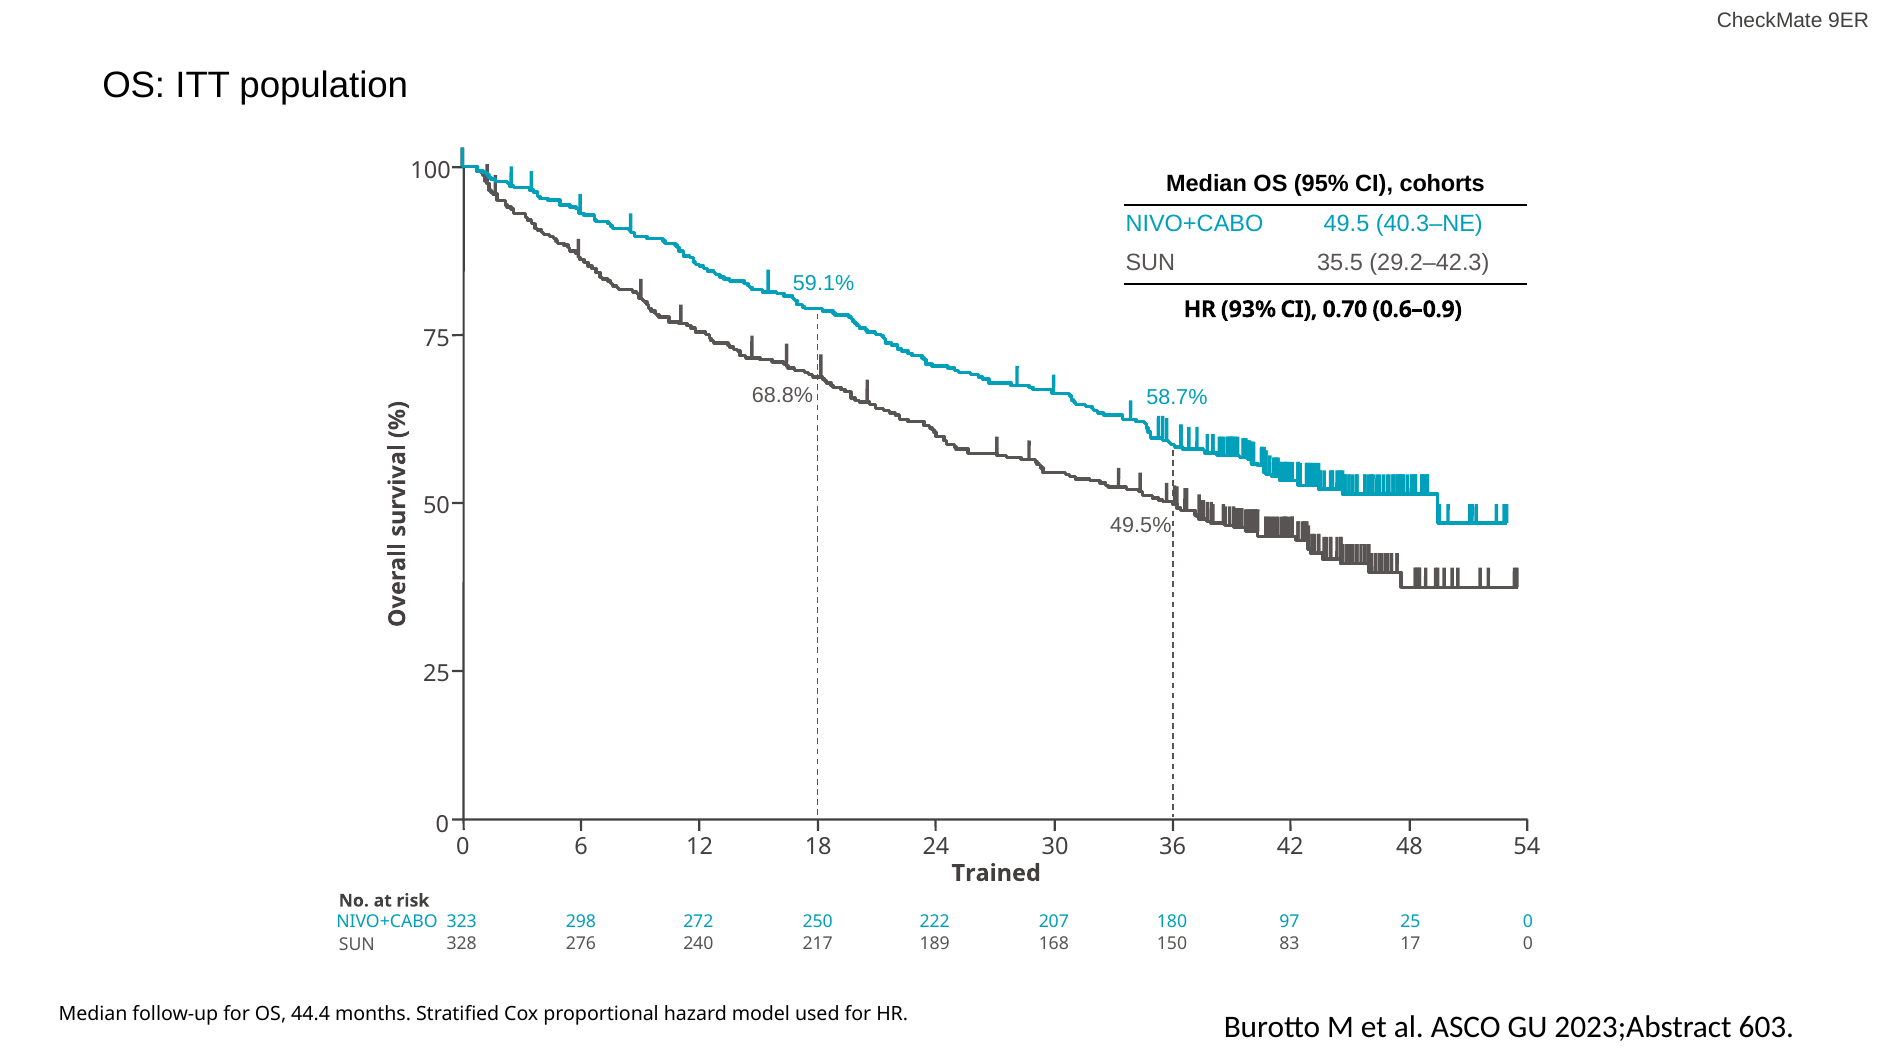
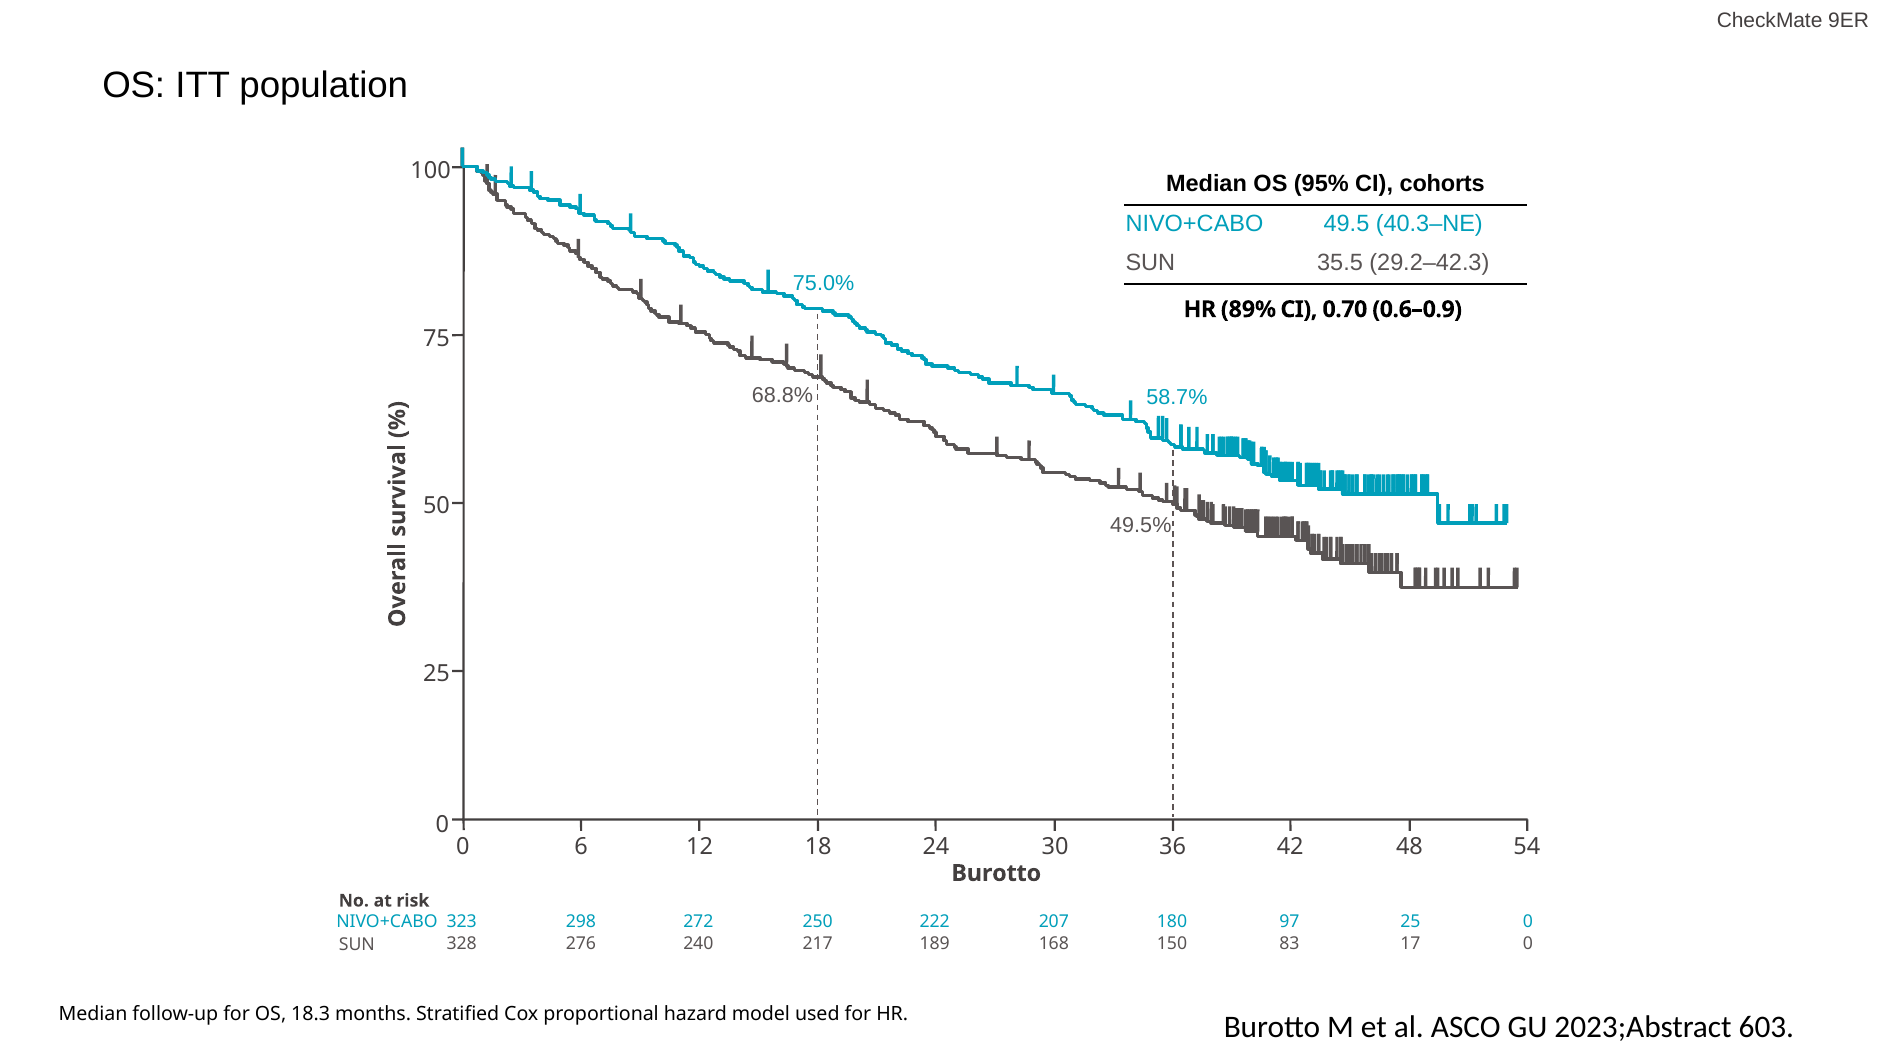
59.1%: 59.1% -> 75.0%
93%: 93% -> 89%
Trained at (996, 873): Trained -> Burotto
44.4: 44.4 -> 18.3
